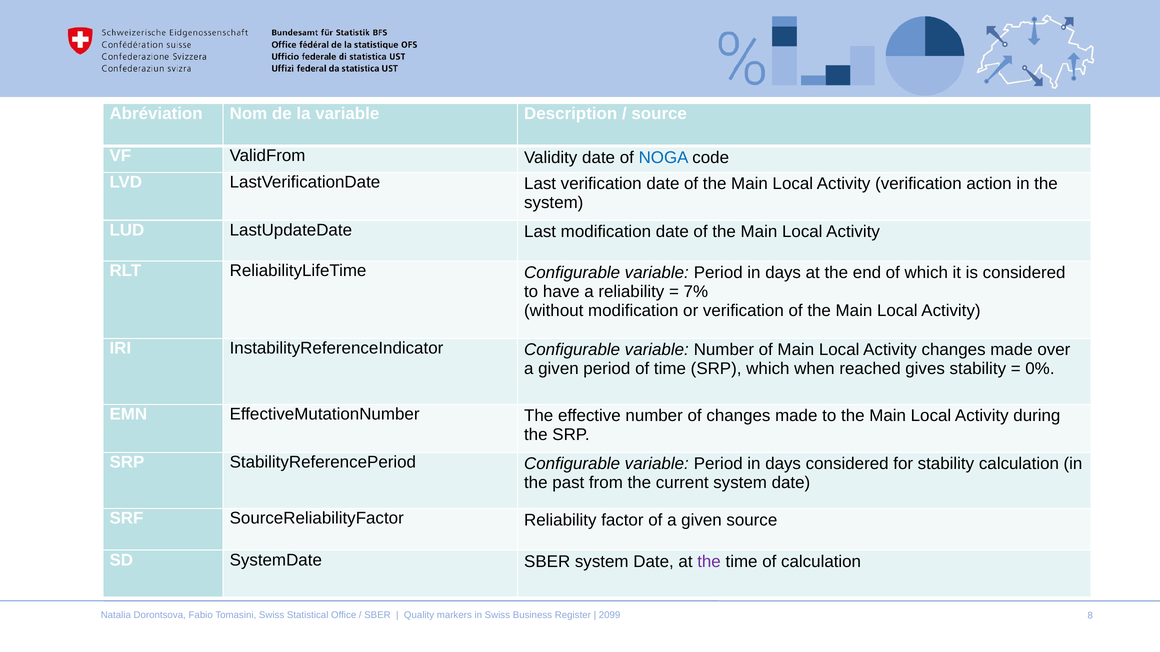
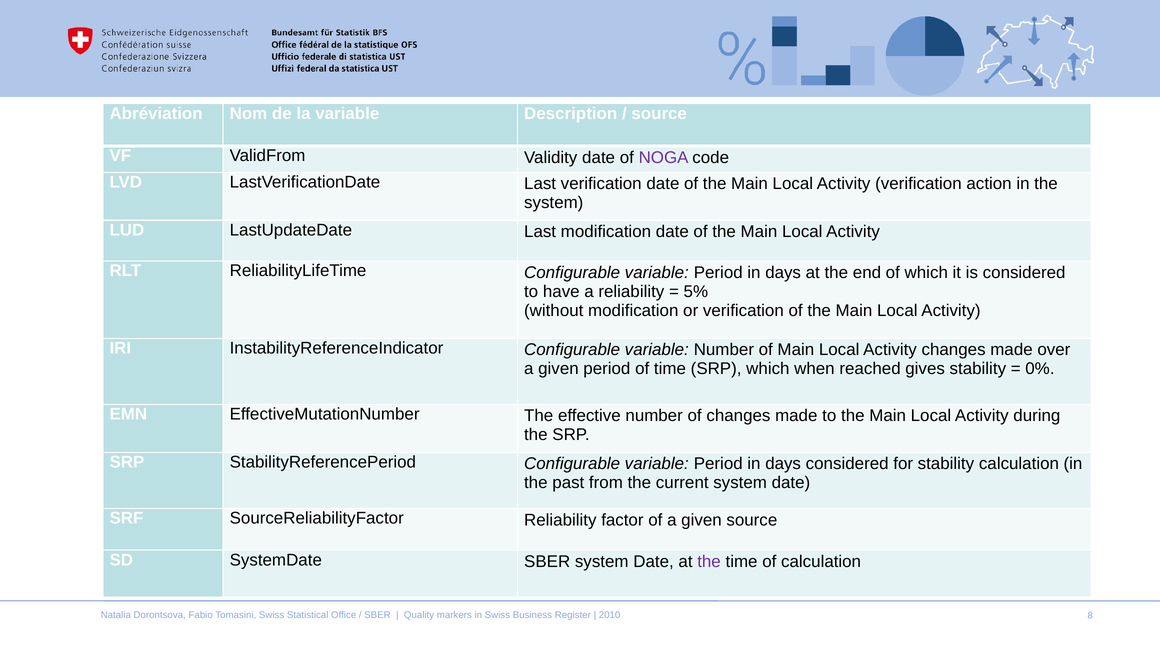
NOGA at (664, 158) colour: blue -> purple
7%: 7% -> 5%
2099: 2099 -> 2010
